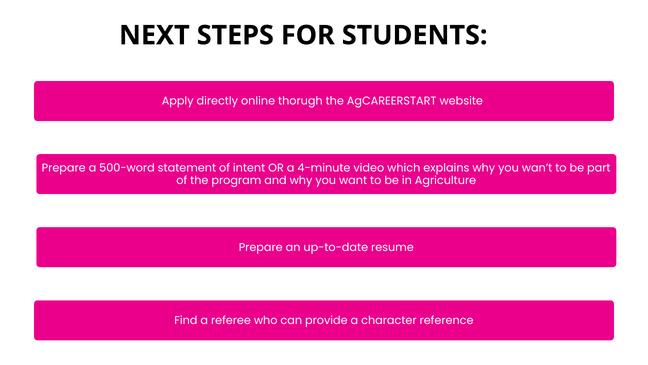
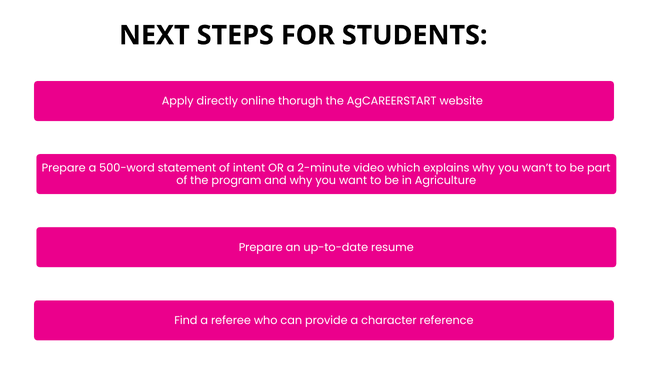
4-minute: 4-minute -> 2-minute
